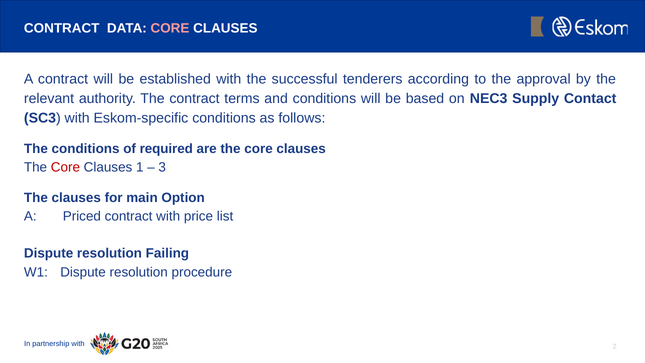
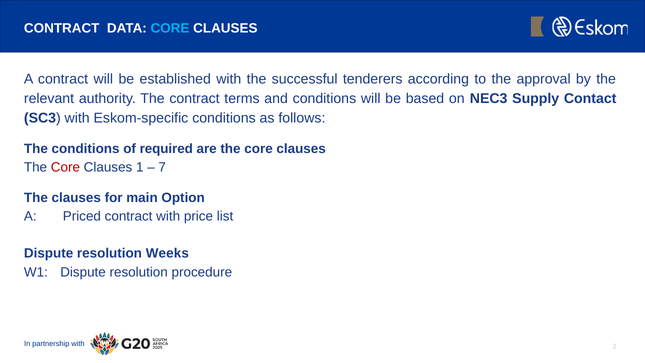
CORE at (170, 28) colour: pink -> light blue
3: 3 -> 7
Failing: Failing -> Weeks
